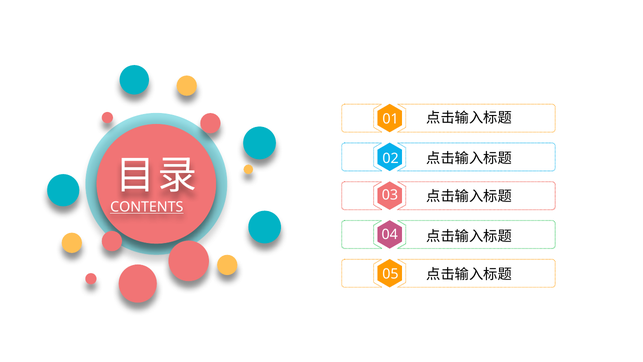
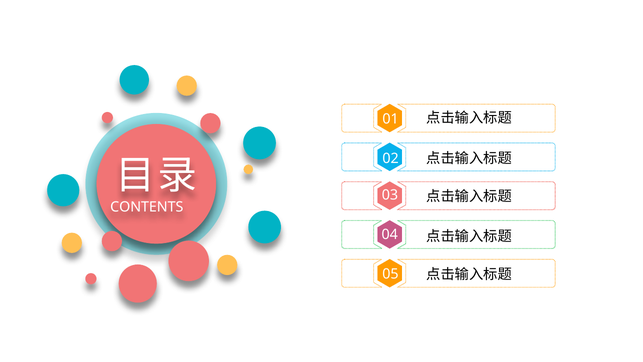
CONTENTS underline: present -> none
